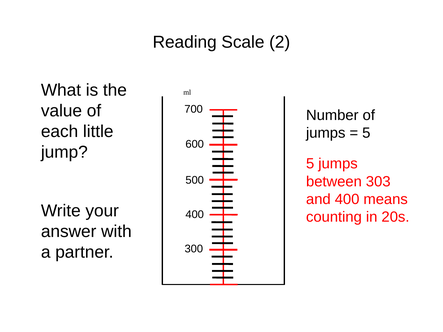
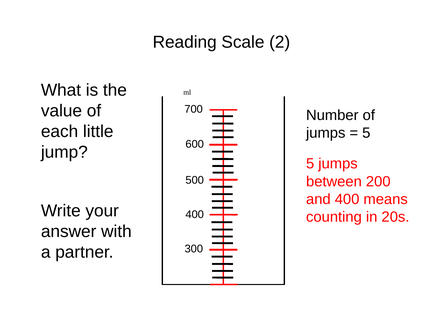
303: 303 -> 200
